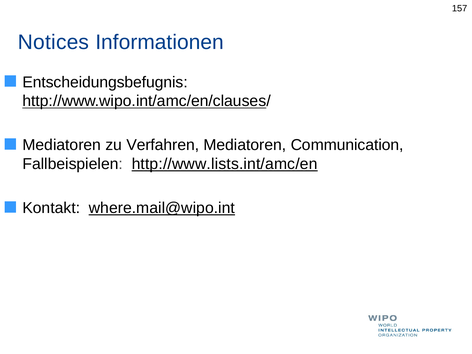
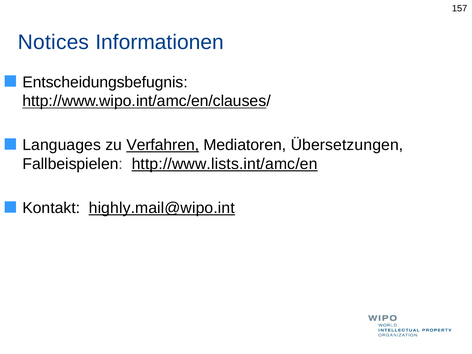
Mediatoren at (62, 145): Mediatoren -> Languages
Verfahren underline: none -> present
Communication: Communication -> Übersetzungen
where.mail@wipo.int: where.mail@wipo.int -> highly.mail@wipo.int
